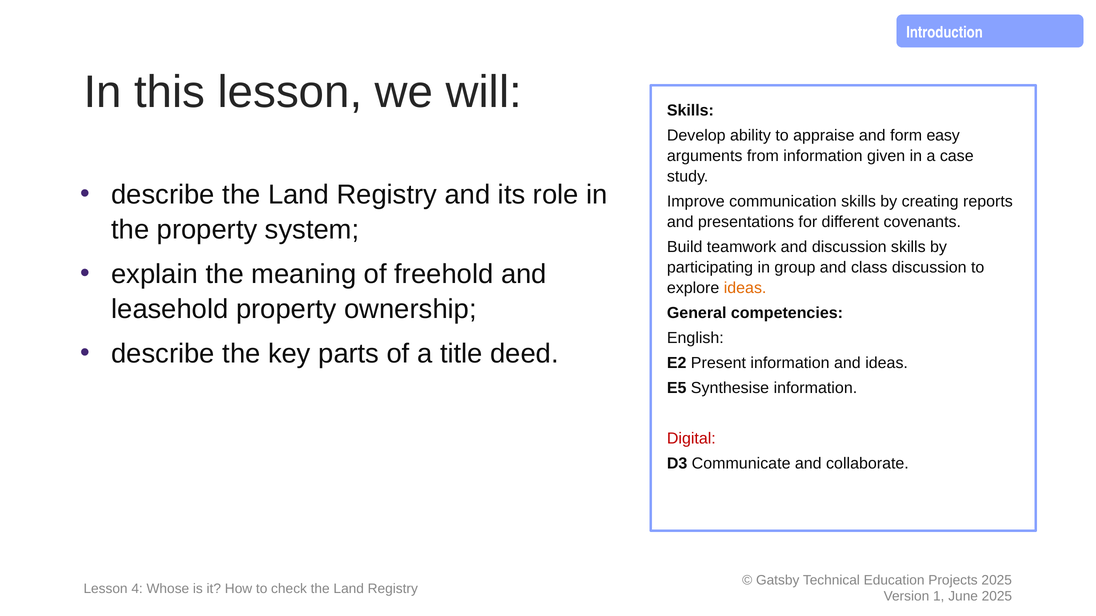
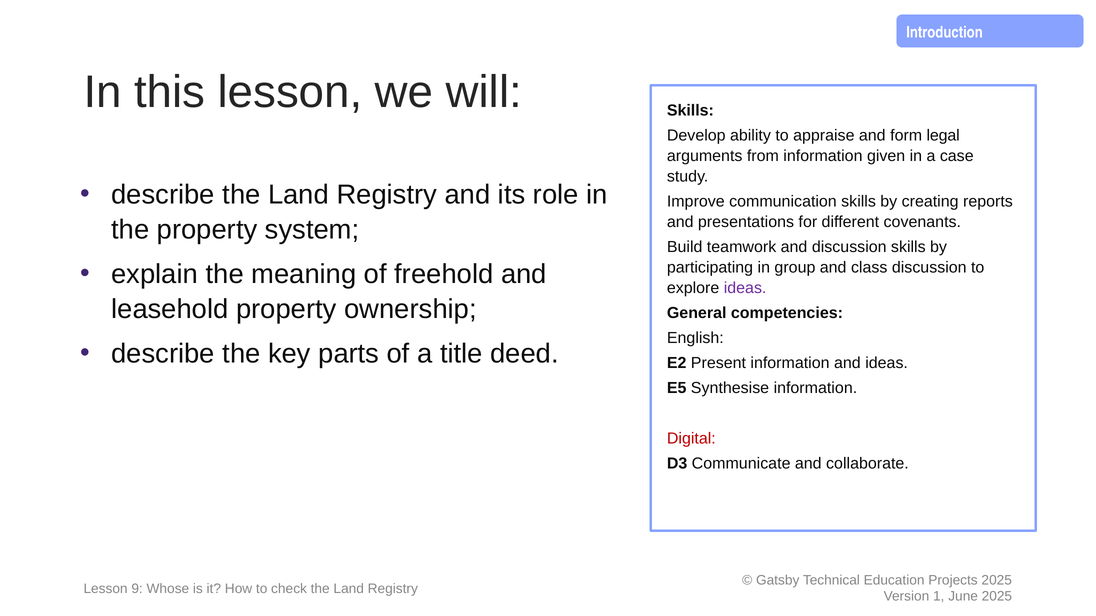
easy: easy -> legal
ideas at (745, 288) colour: orange -> purple
4: 4 -> 9
